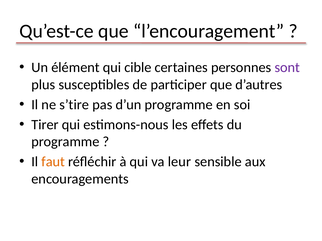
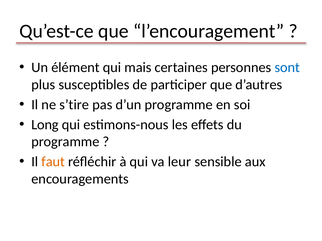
cible: cible -> mais
sont colour: purple -> blue
Tirer: Tirer -> Long
